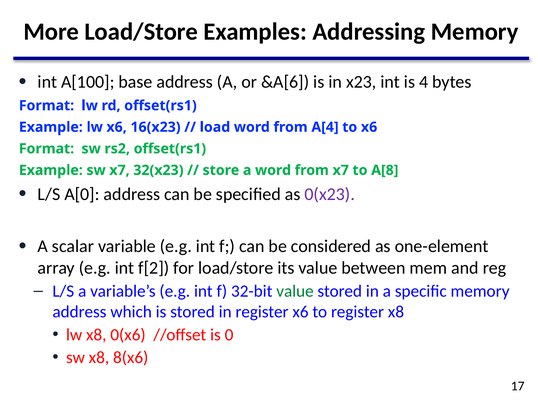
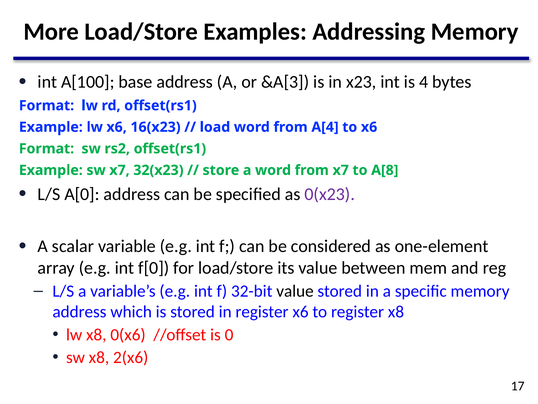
&A[6: &A[6 -> &A[3
f[2: f[2 -> f[0
value at (295, 291) colour: green -> black
8(x6: 8(x6 -> 2(x6
